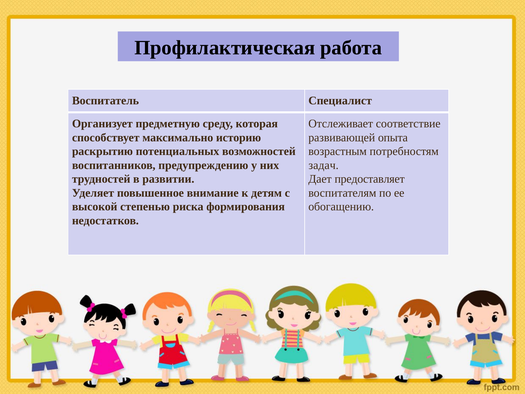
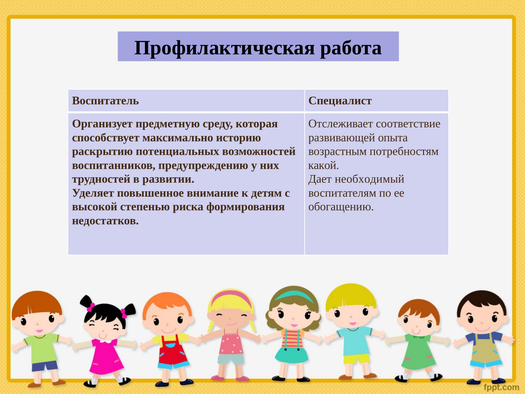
задач: задач -> какой
предоставляет: предоставляет -> необходимый
